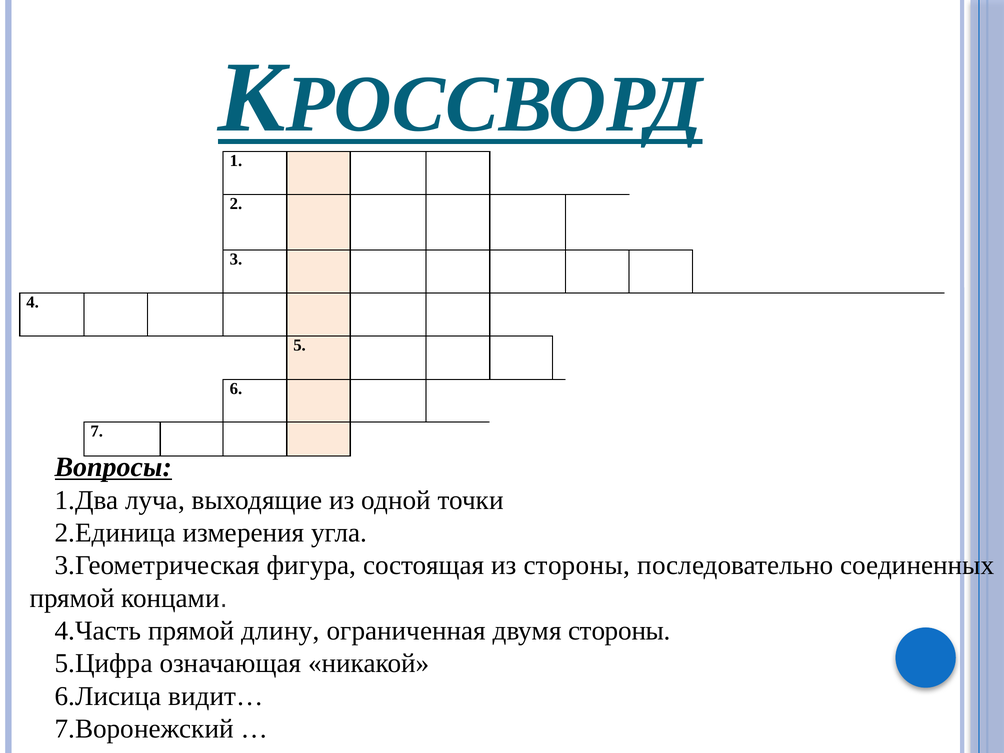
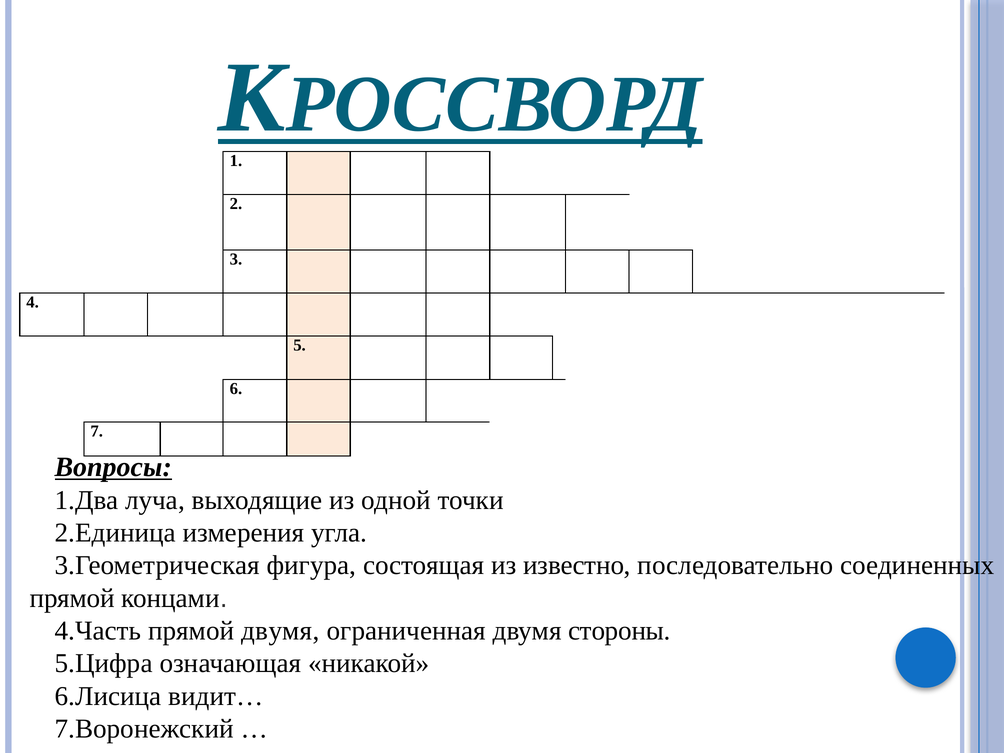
из стороны: стороны -> известно
прямой длину: длину -> двумя
